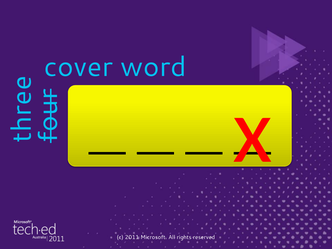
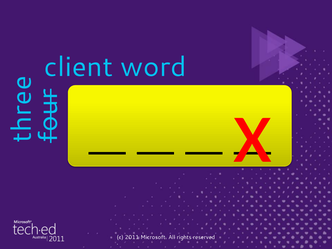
cover: cover -> client
